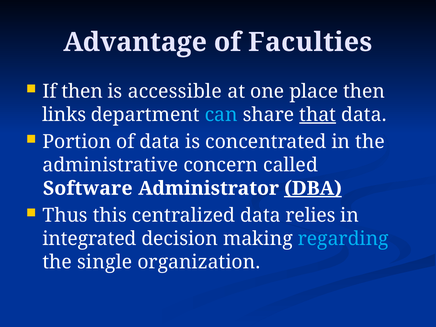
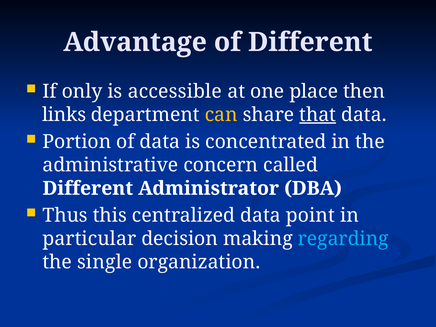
of Faculties: Faculties -> Different
If then: then -> only
can colour: light blue -> yellow
Software at (88, 188): Software -> Different
DBA underline: present -> none
relies: relies -> point
integrated: integrated -> particular
